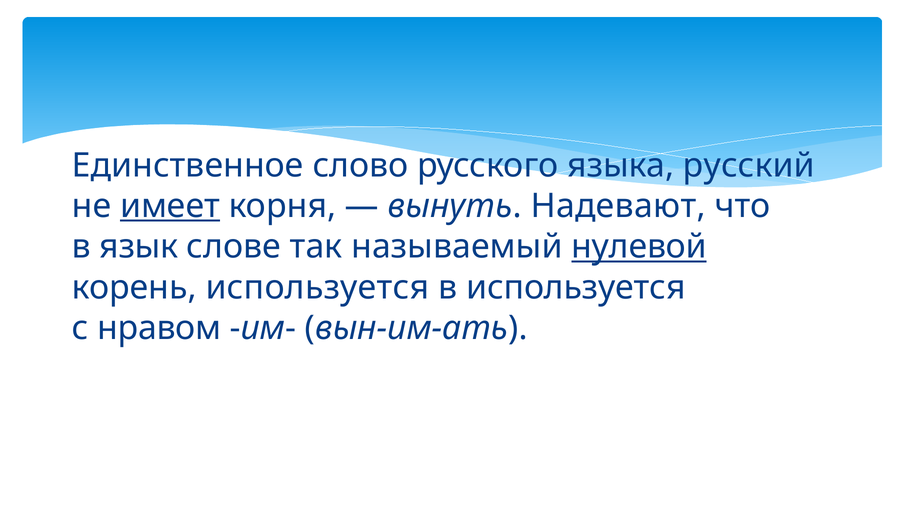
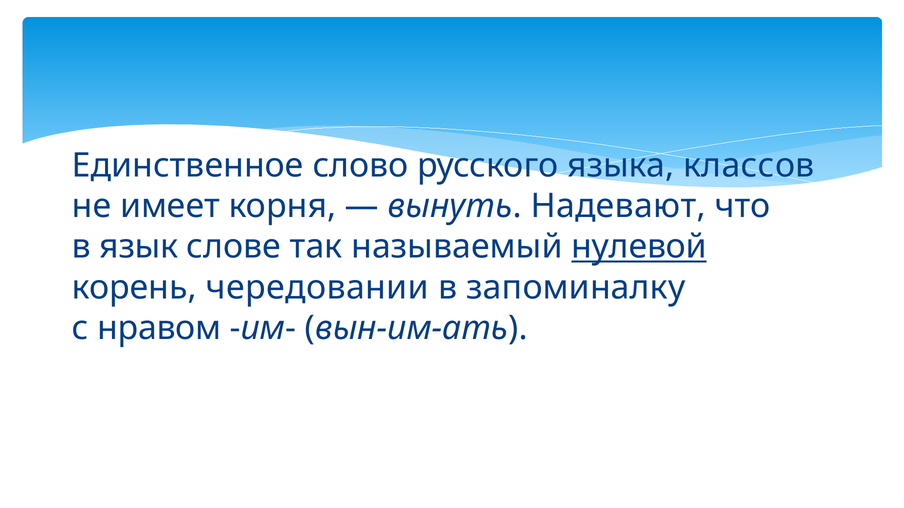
русский: русский -> классов
имеет underline: present -> none
корень используется: используется -> чередовании
в используется: используется -> запоминалку
